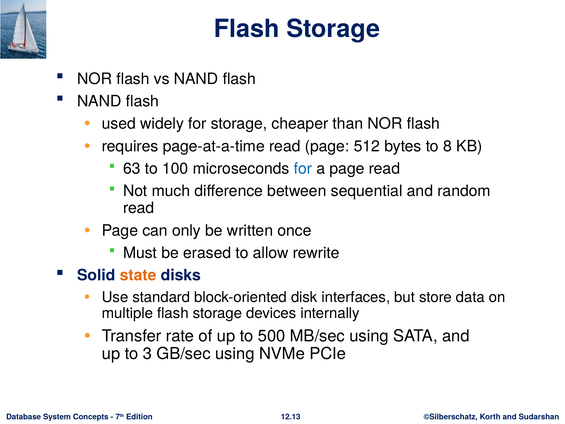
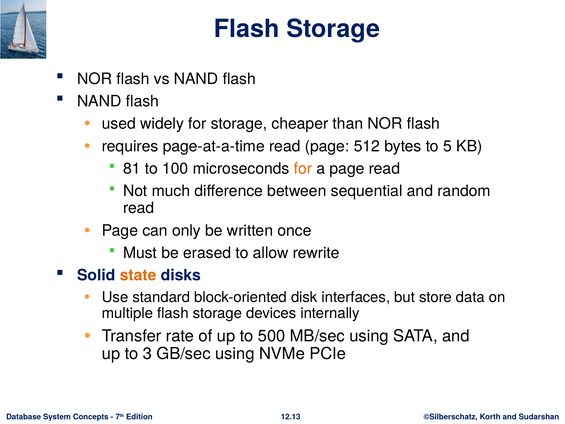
8: 8 -> 5
63: 63 -> 81
for at (303, 169) colour: blue -> orange
